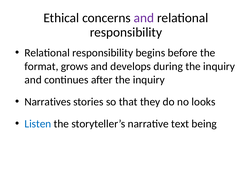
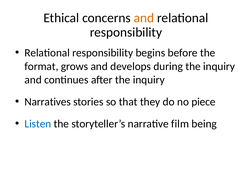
and at (144, 18) colour: purple -> orange
looks: looks -> piece
text: text -> film
